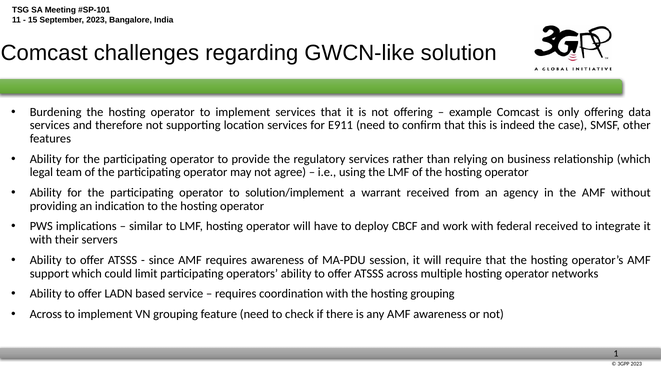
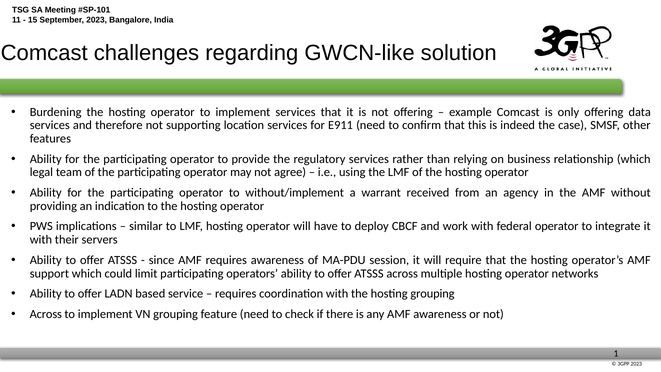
solution/implement: solution/implement -> without/implement
federal received: received -> operator
